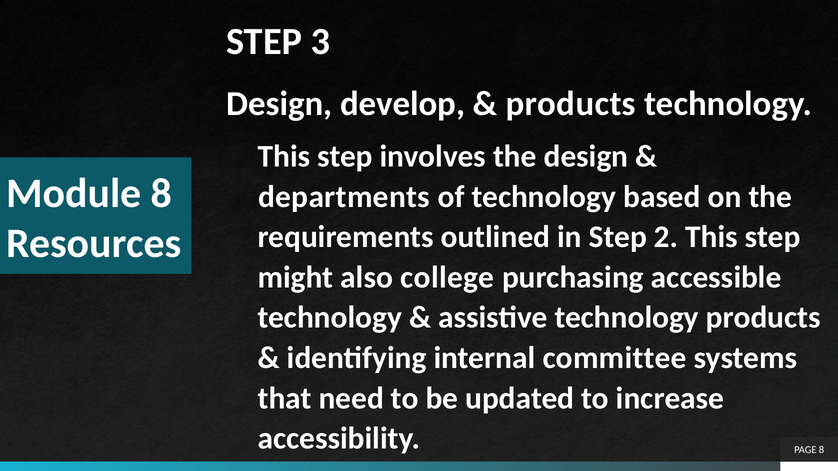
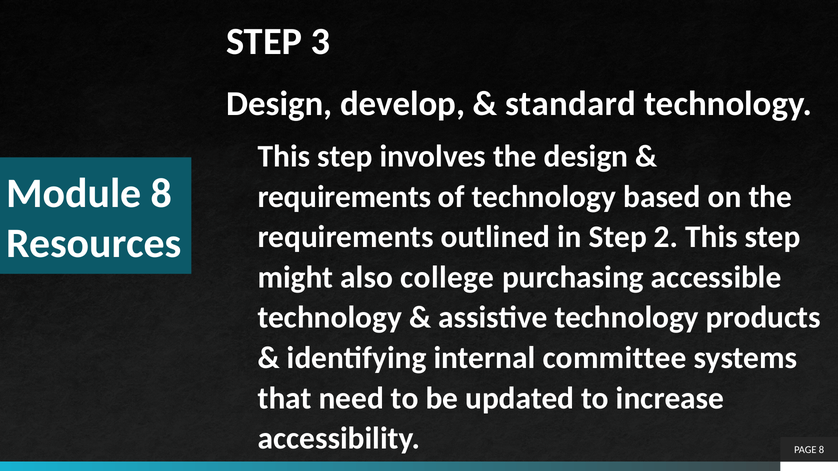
products at (571, 104): products -> standard
departments at (344, 197): departments -> requirements
